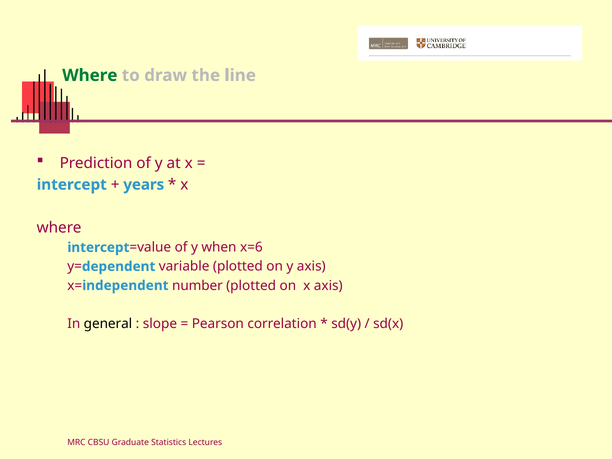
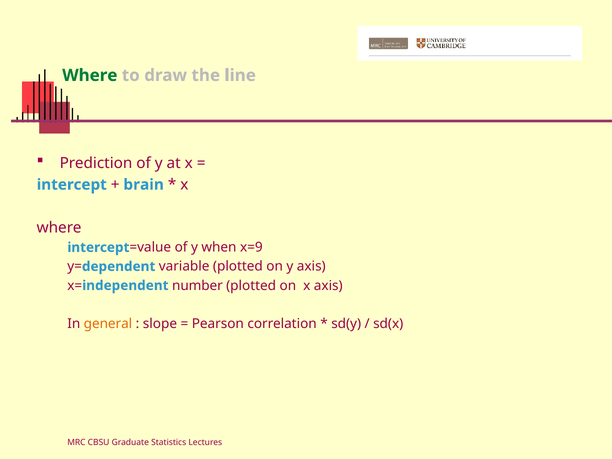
years: years -> brain
x=6: x=6 -> x=9
general colour: black -> orange
